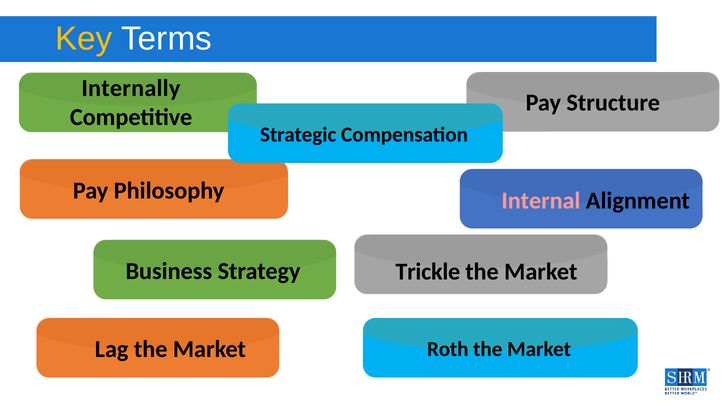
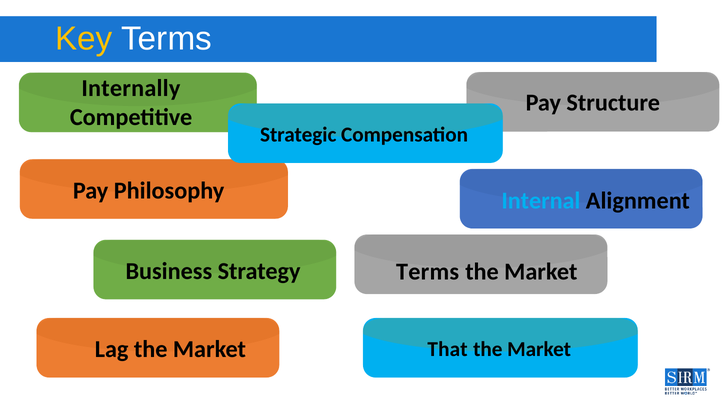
Internal colour: pink -> light blue
Trickle at (428, 271): Trickle -> Terms
Roth: Roth -> That
